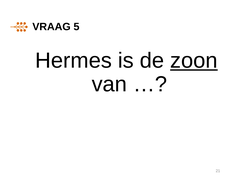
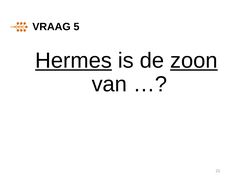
Hermes underline: none -> present
